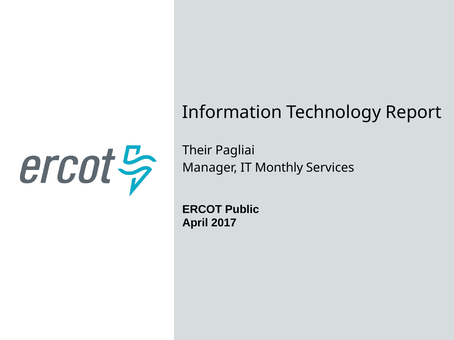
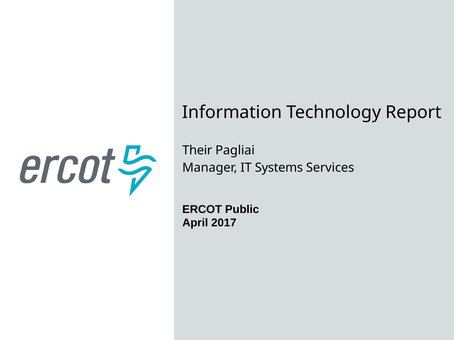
Monthly: Monthly -> Systems
